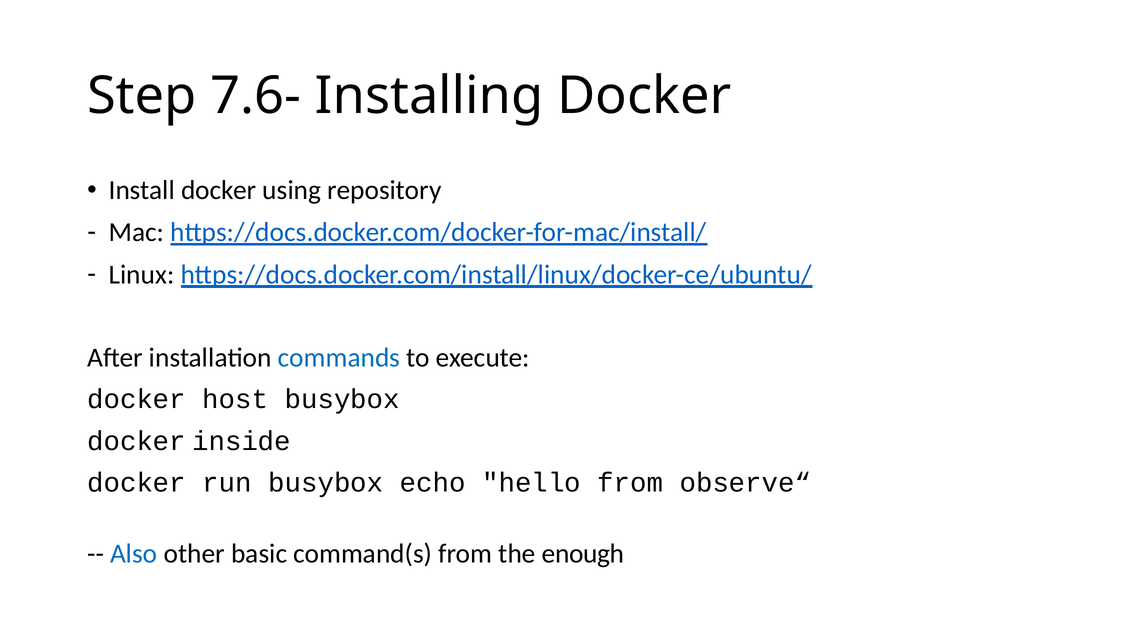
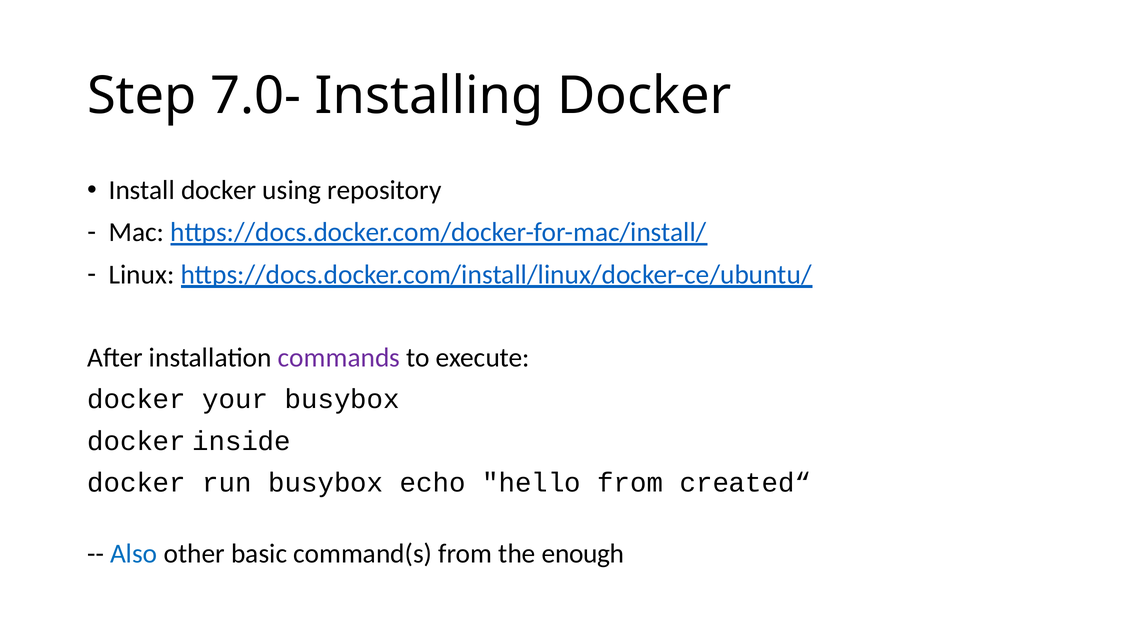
7.6-: 7.6- -> 7.0-
commands colour: blue -> purple
host: host -> your
observe“: observe“ -> created“
